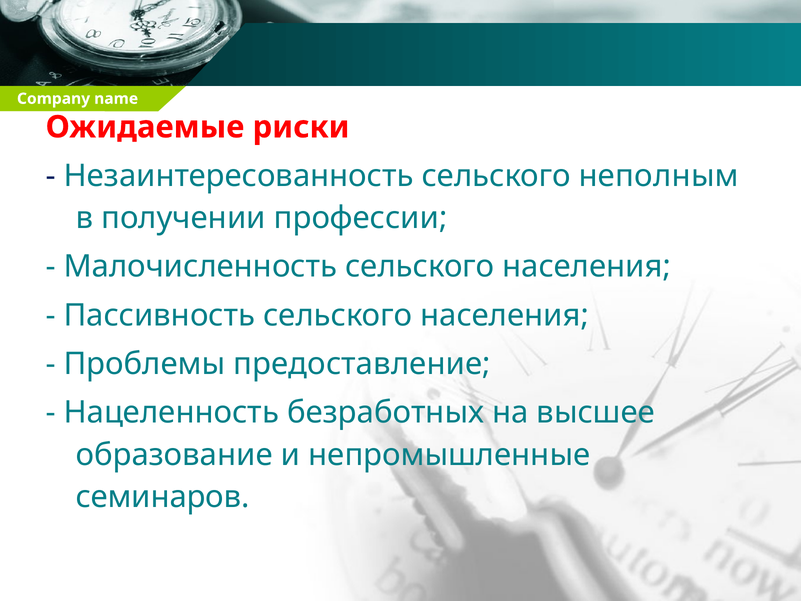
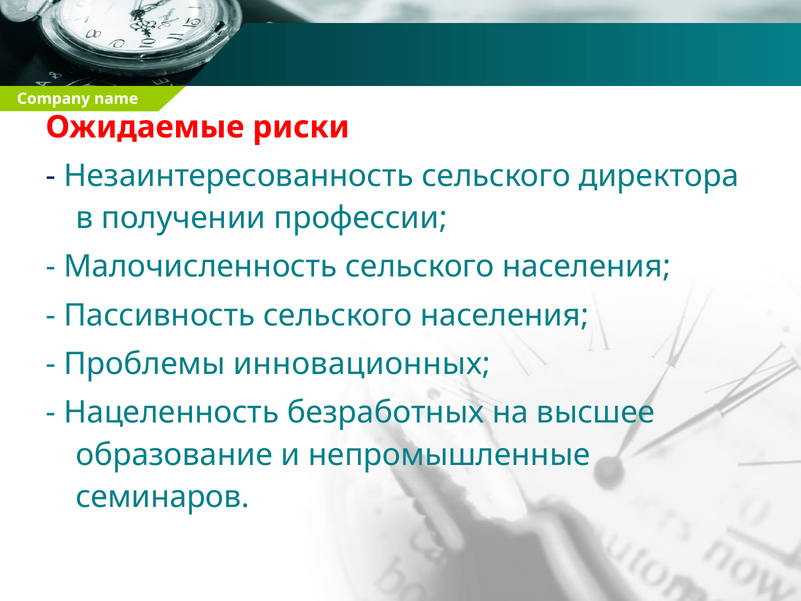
неполным: неполным -> директора
предоставление: предоставление -> инновационных
